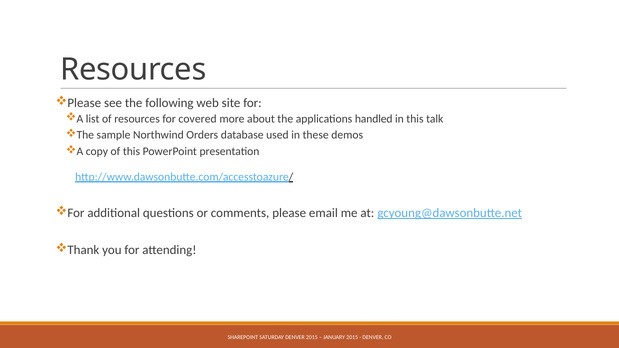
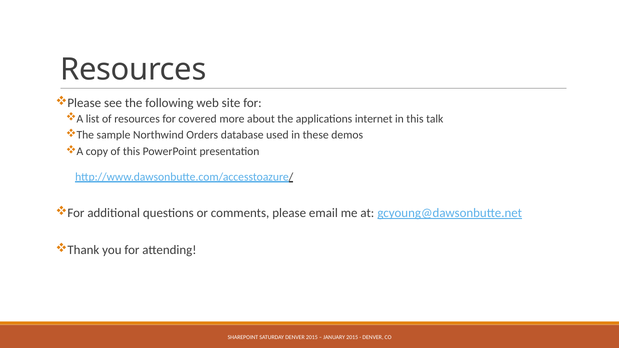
handled: handled -> internet
